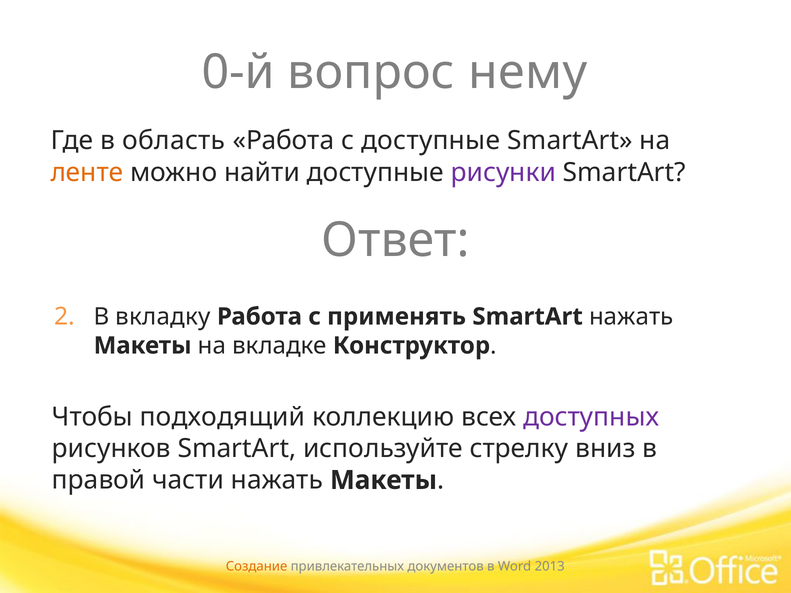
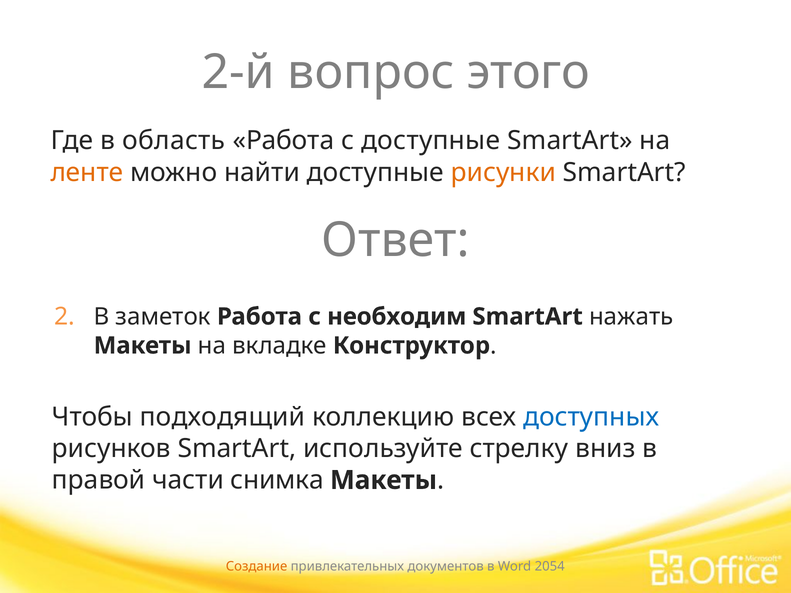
0-й: 0-й -> 2-й
нему: нему -> этого
рисунки colour: purple -> orange
вкладку: вкладку -> заметок
применять: применять -> необходим
доступных colour: purple -> blue
части нажать: нажать -> снимка
2013: 2013 -> 2054
